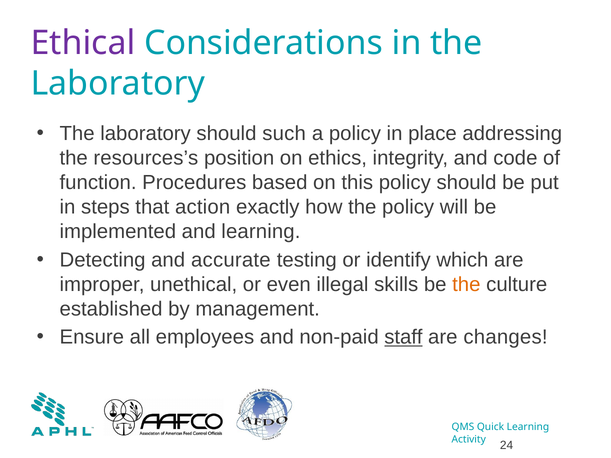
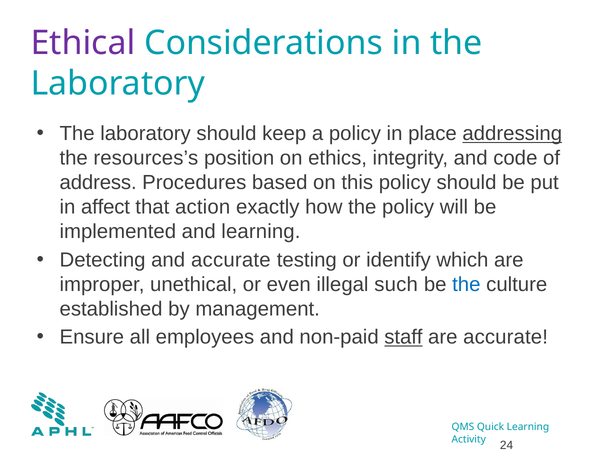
such: such -> keep
addressing underline: none -> present
function: function -> address
steps: steps -> affect
skills: skills -> such
the at (466, 285) colour: orange -> blue
are changes: changes -> accurate
